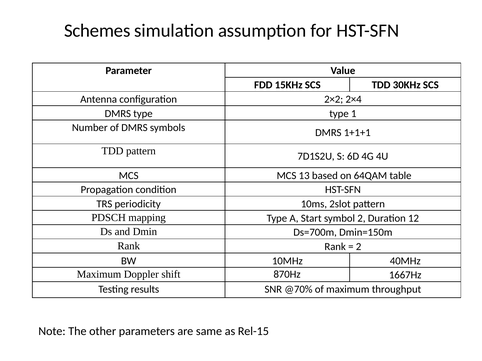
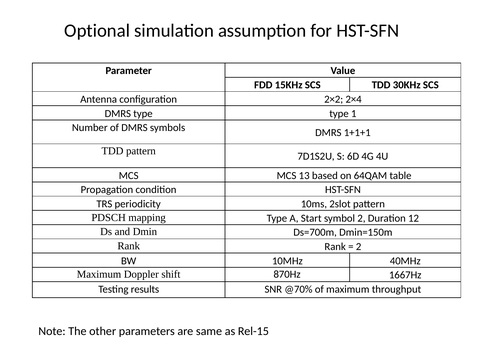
Schemes: Schemes -> Optional
